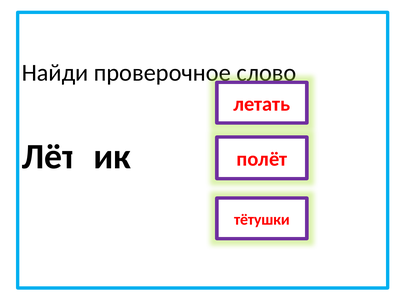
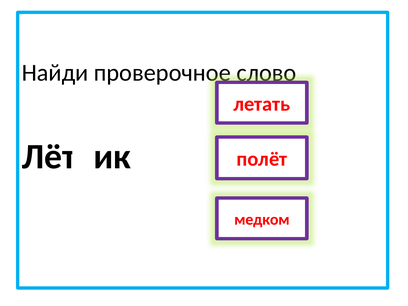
тётушки: тётушки -> медком
